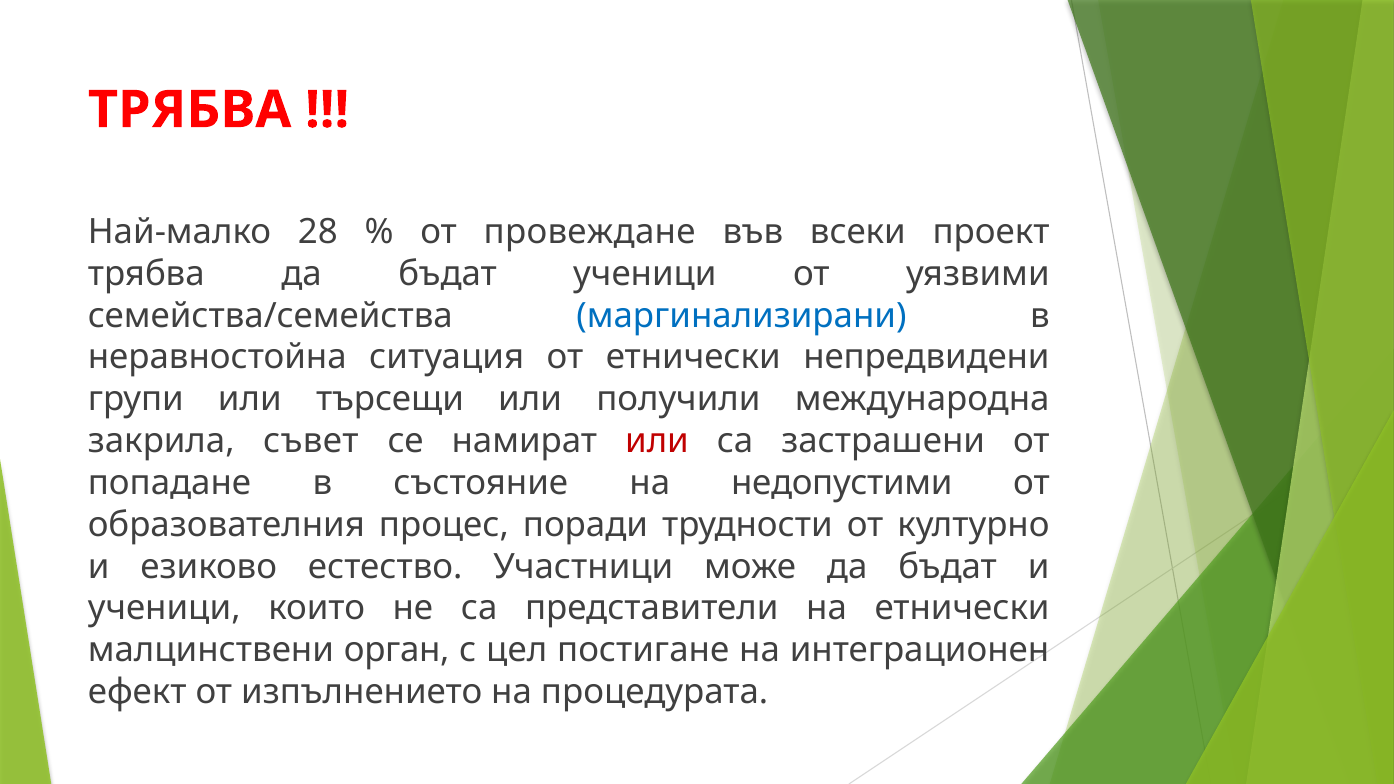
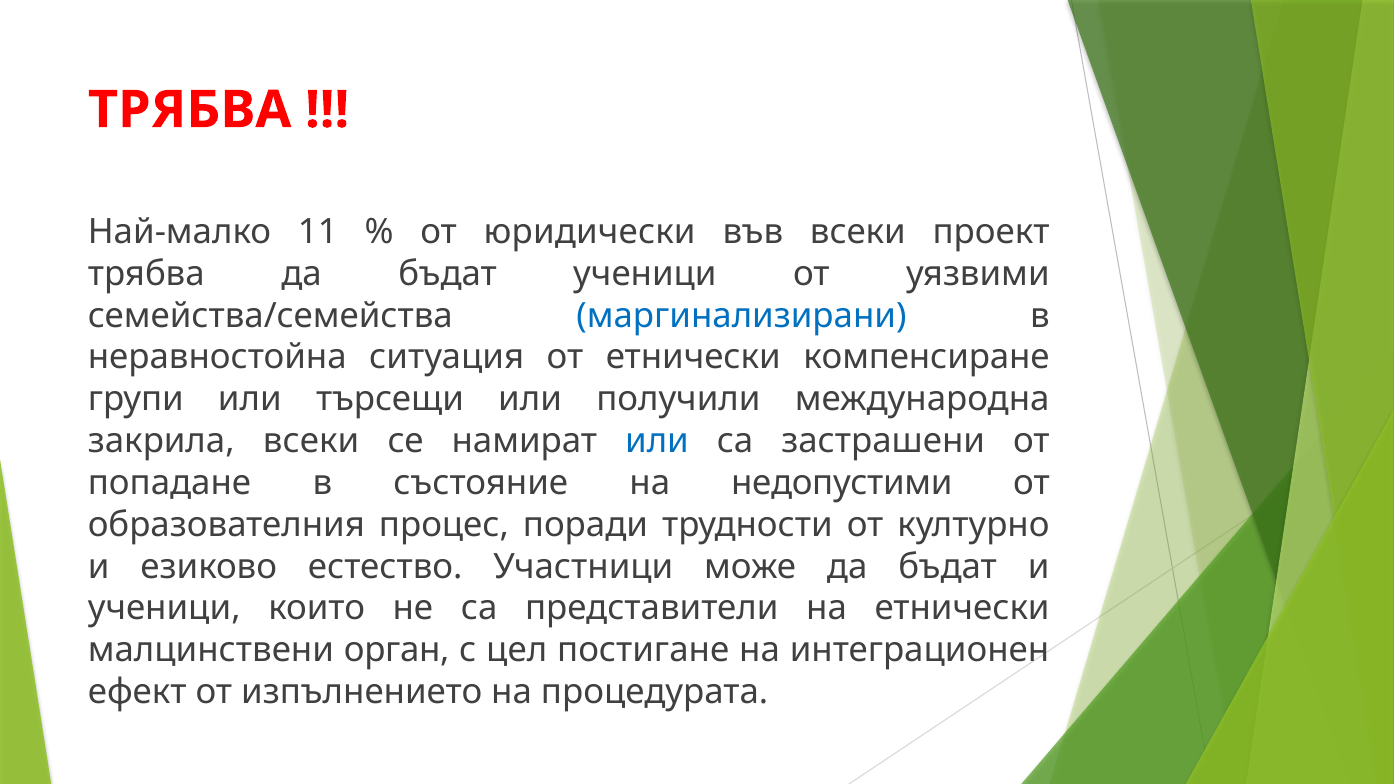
28: 28 -> 11
провеждане: провеждане -> юридически
непредвидени: непредвидени -> компенсиране
закрила съвет: съвет -> всеки
или at (657, 441) colour: red -> blue
